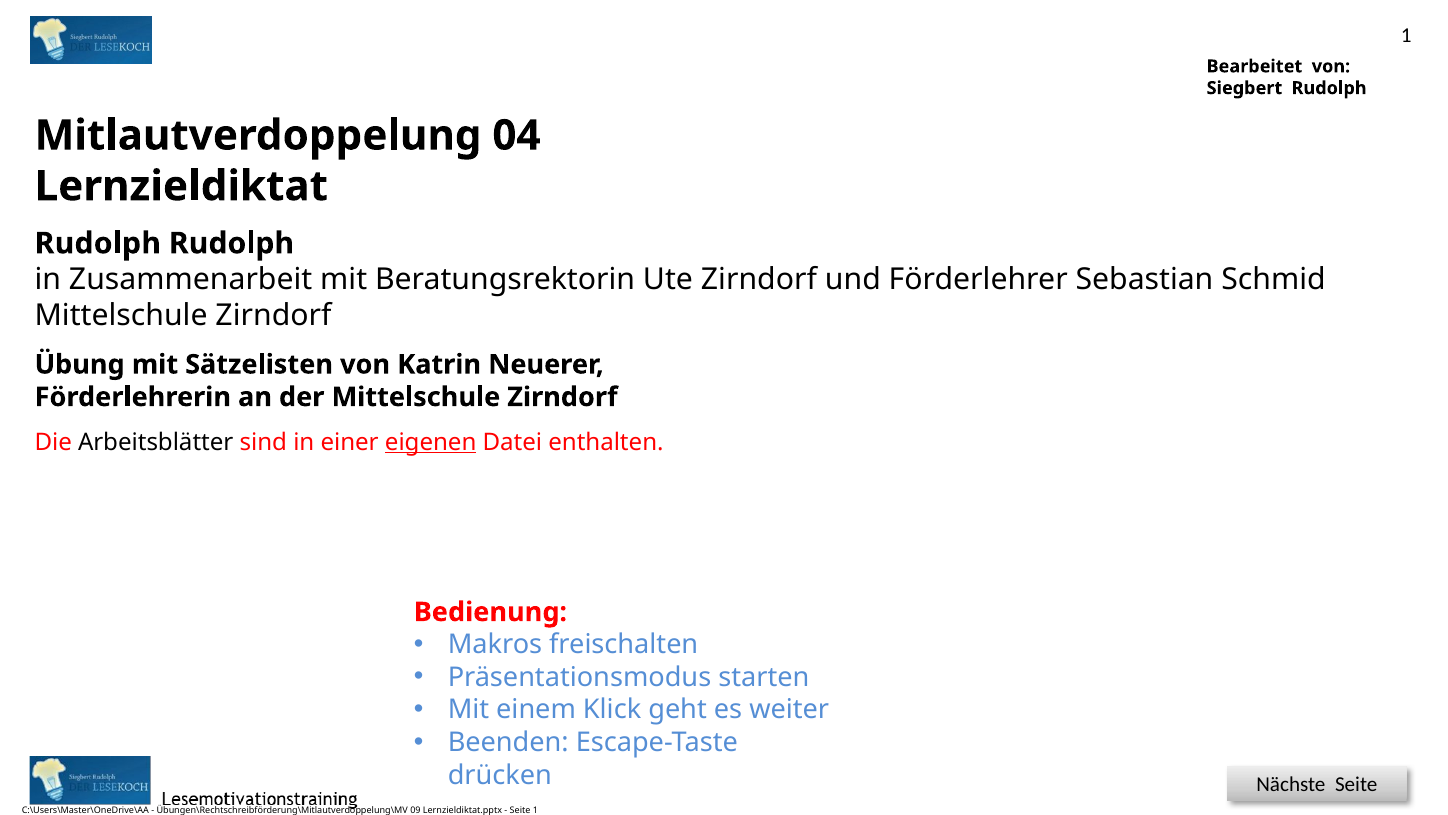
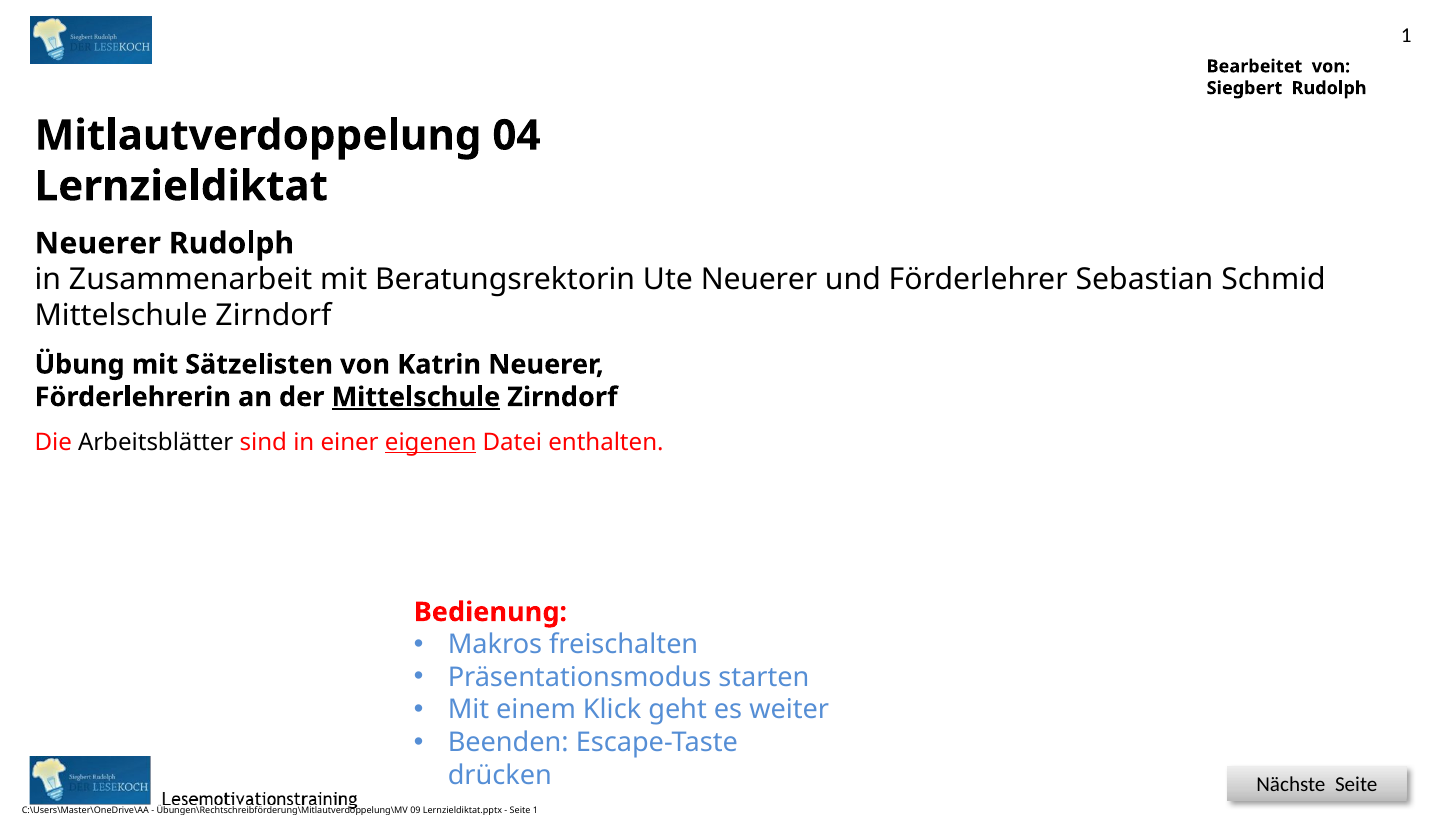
Rudolph at (98, 243): Rudolph -> Neuerer
Zirndorf at (759, 279): Zirndorf -> Neuerer
Mittelschule at (416, 397) underline: none -> present
